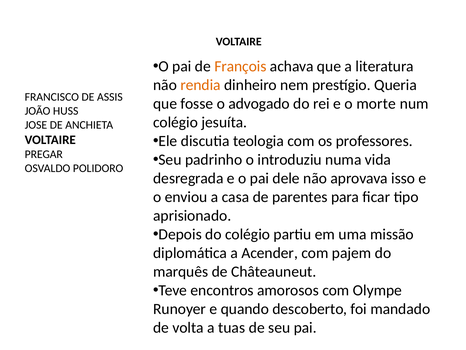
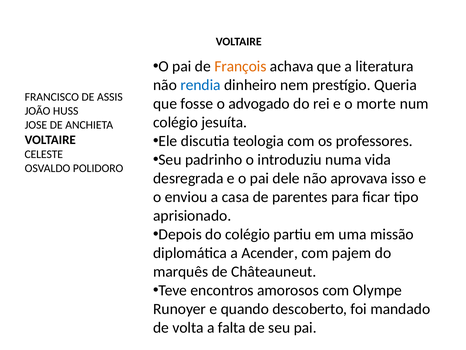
rendia colour: orange -> blue
PREGAR: PREGAR -> CELESTE
tuas: tuas -> falta
